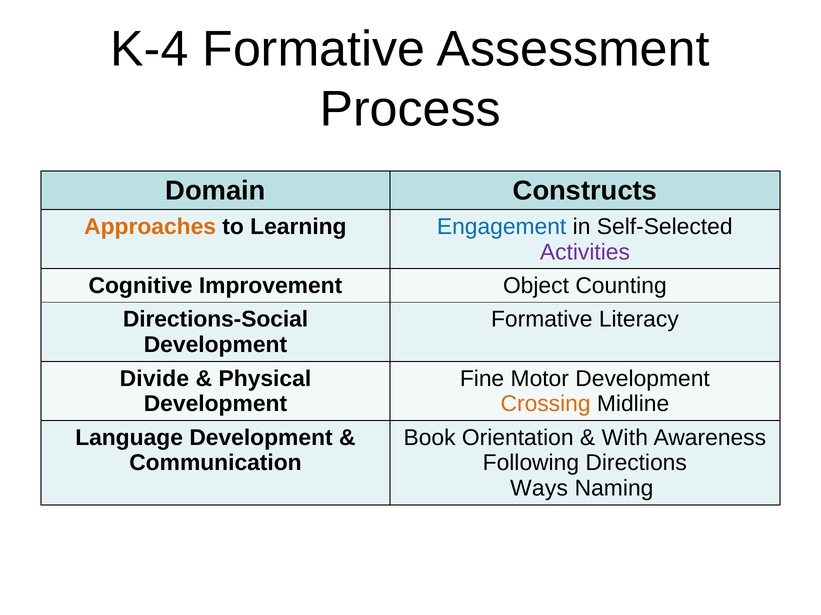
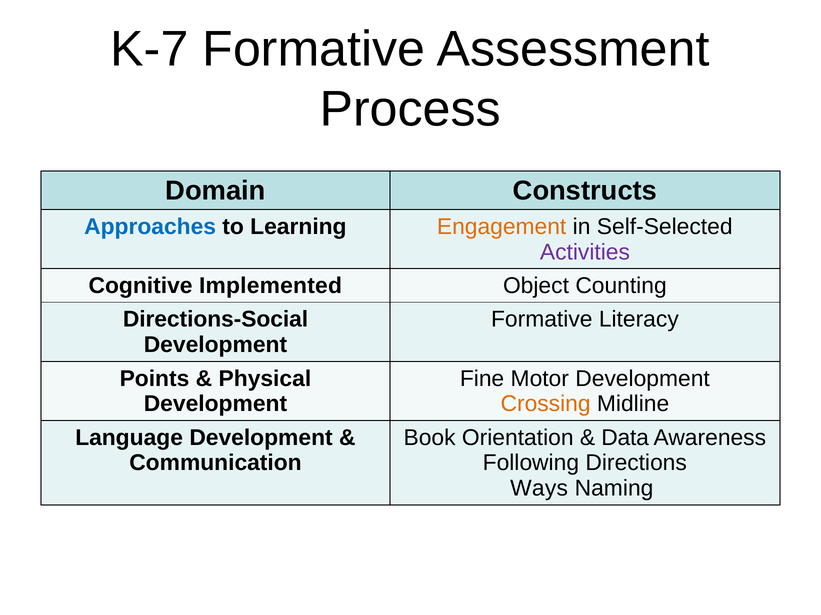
K-4: K-4 -> K-7
Approaches colour: orange -> blue
Engagement colour: blue -> orange
Improvement: Improvement -> Implemented
Divide: Divide -> Points
With: With -> Data
